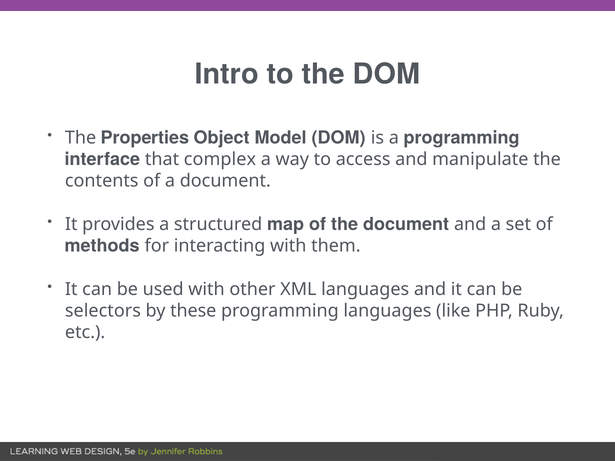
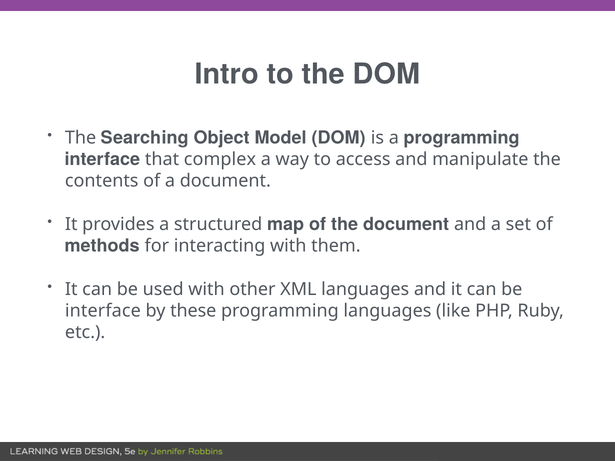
Properties: Properties -> Searching
selectors at (103, 311): selectors -> interface
